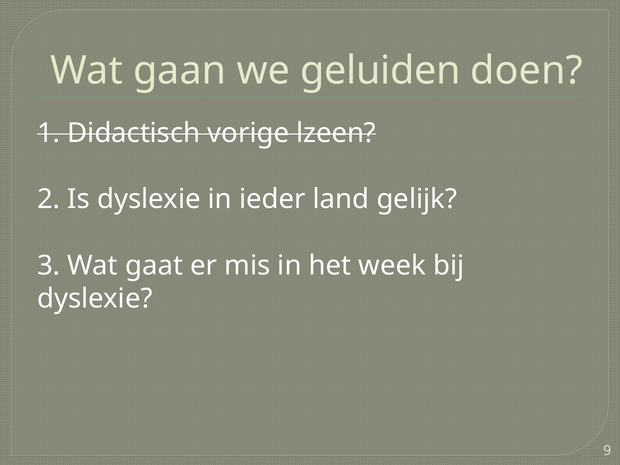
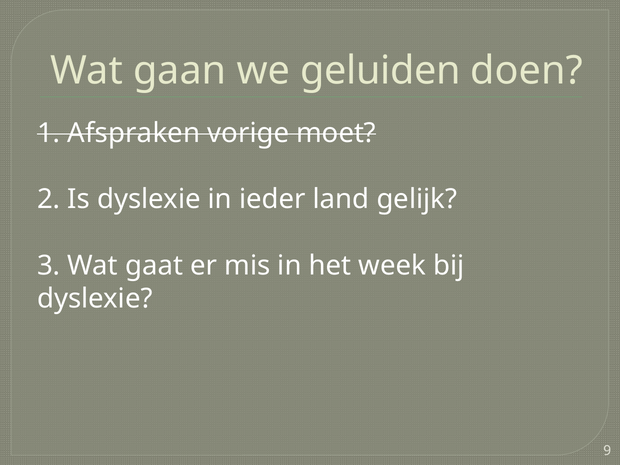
Didactisch: Didactisch -> Afspraken
lzeen: lzeen -> moet
